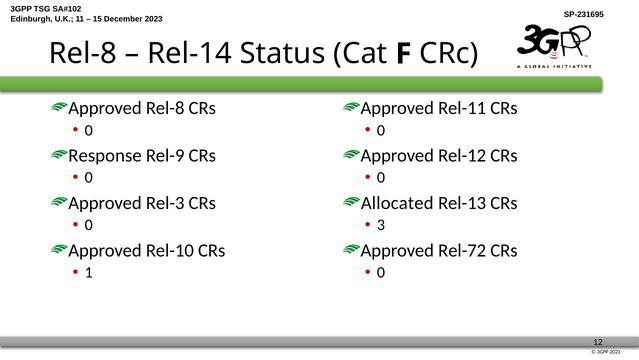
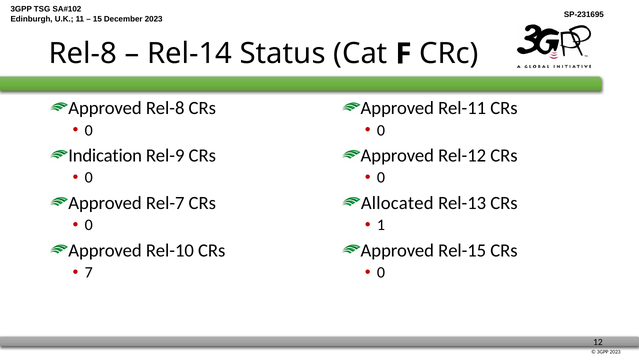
Response: Response -> Indication
Rel-3: Rel-3 -> Rel-7
3: 3 -> 1
Rel-72: Rel-72 -> Rel-15
1: 1 -> 7
